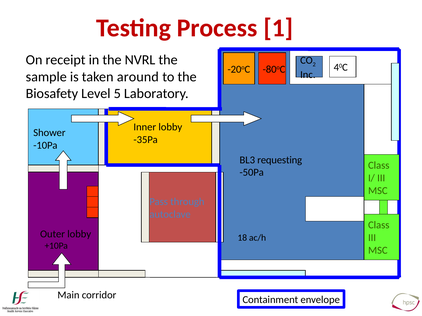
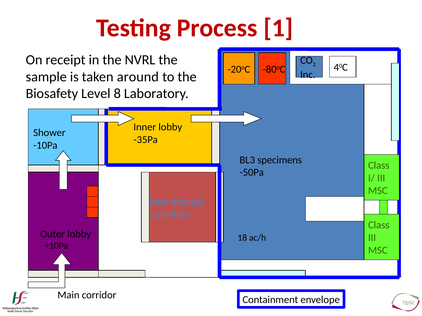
5: 5 -> 8
requesting: requesting -> specimens
